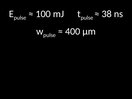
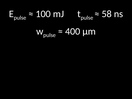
38: 38 -> 58
